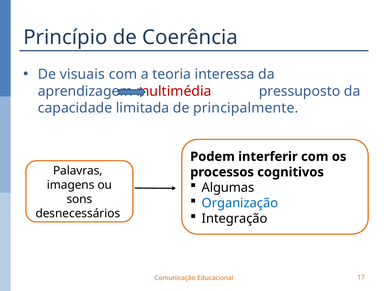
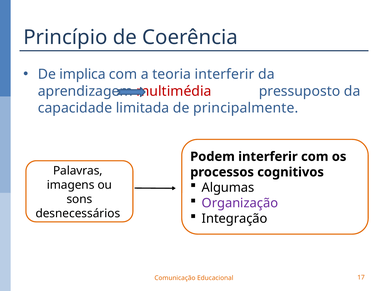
visuais: visuais -> implica
teoria interessa: interessa -> interferir
Organização colour: blue -> purple
